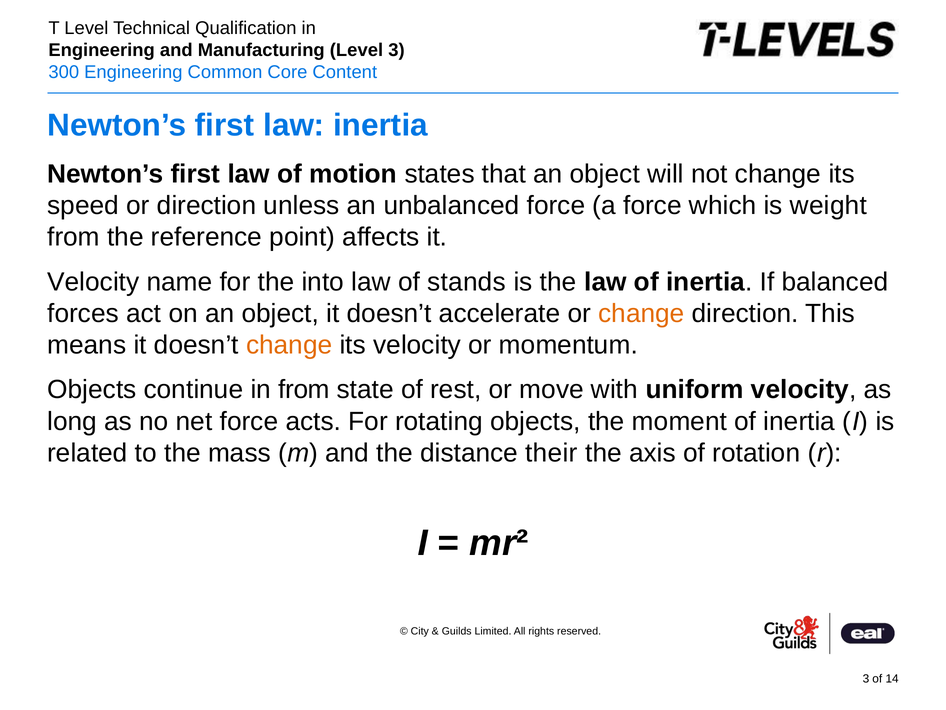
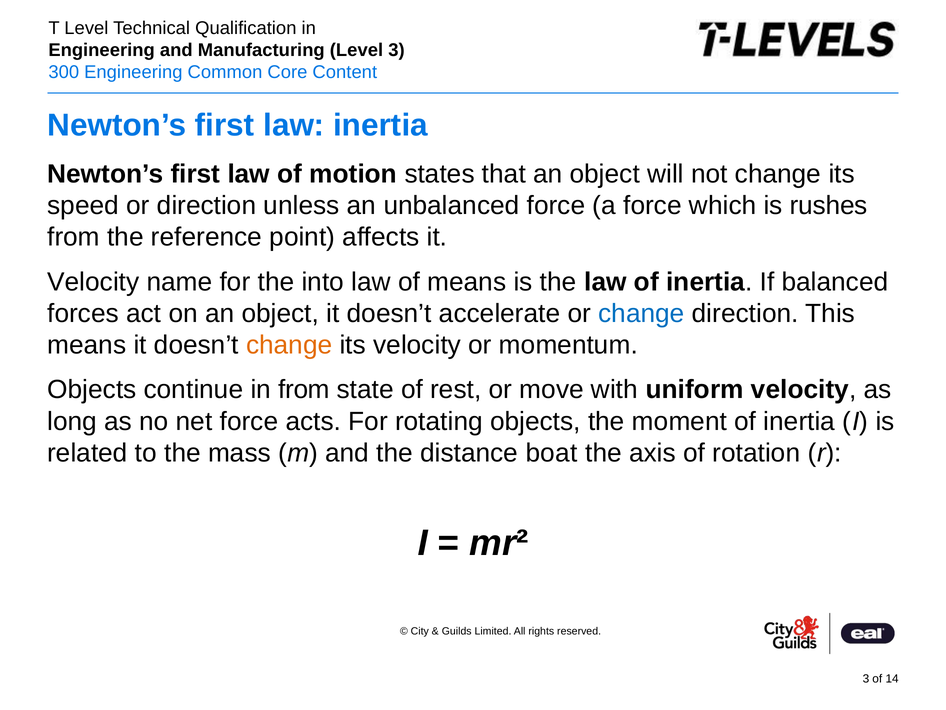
weight: weight -> rushes
of stands: stands -> means
change at (641, 313) colour: orange -> blue
their: their -> boat
